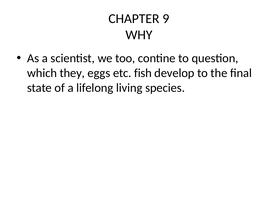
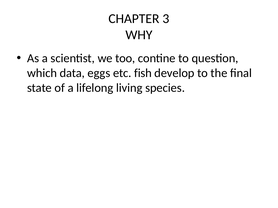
9: 9 -> 3
they: they -> data
